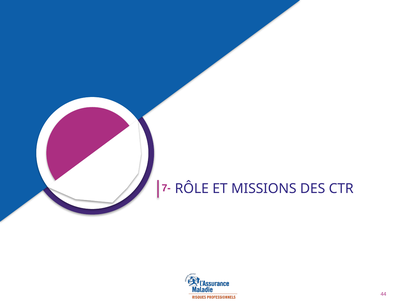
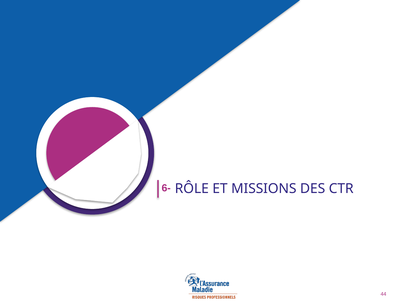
7-: 7- -> 6-
